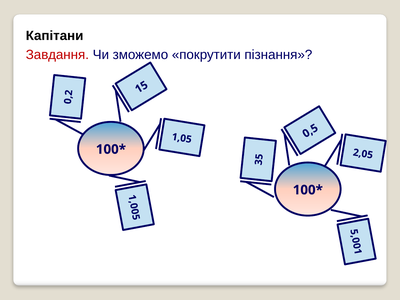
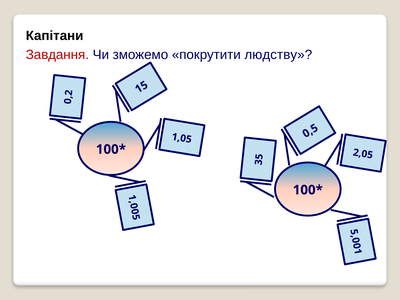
пізнання: пізнання -> людству
